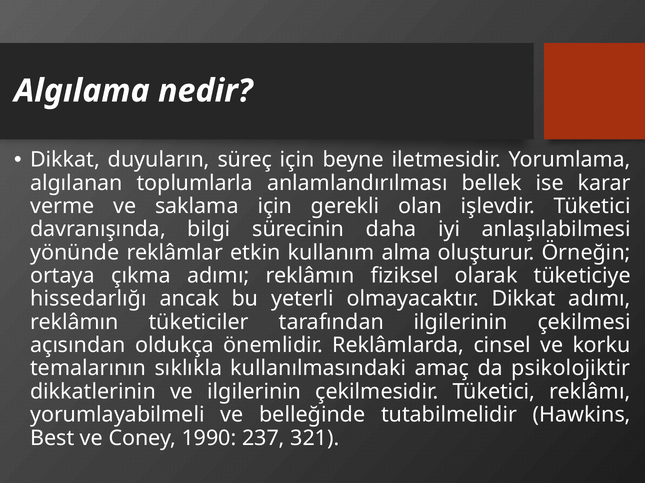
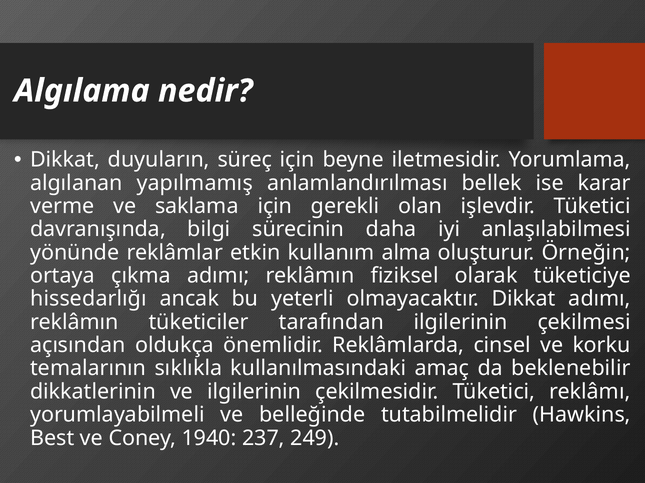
toplumlarla: toplumlarla -> yapılmamış
psikolojiktir: psikolojiktir -> beklenebilir
1990: 1990 -> 1940
321: 321 -> 249
